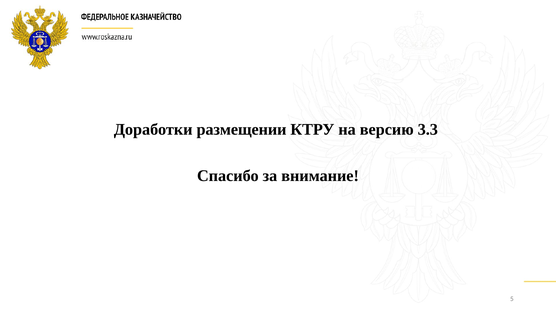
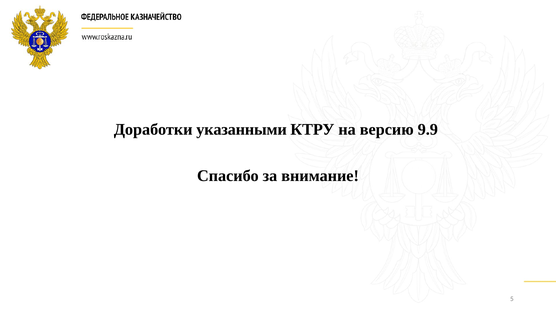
размещении: размещении -> указанными
3.3: 3.3 -> 9.9
